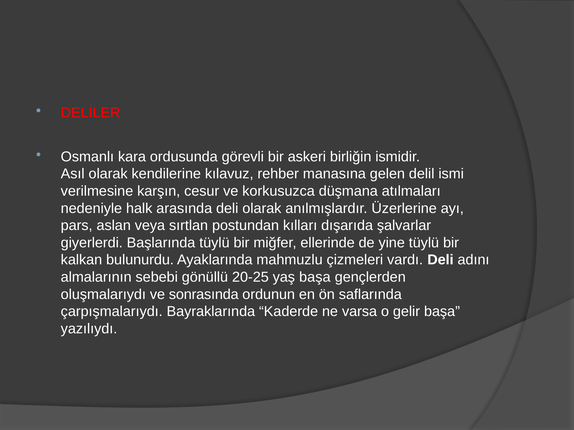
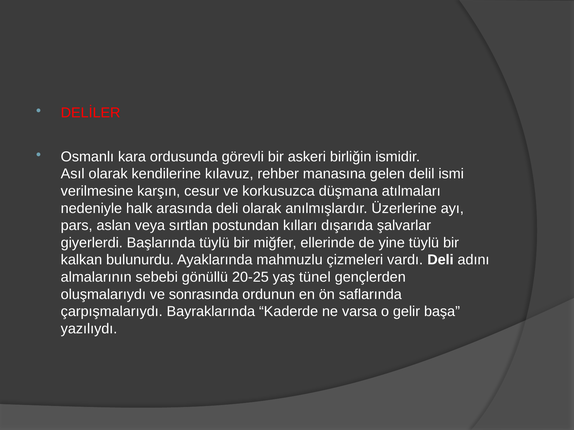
yaş başa: başa -> tünel
